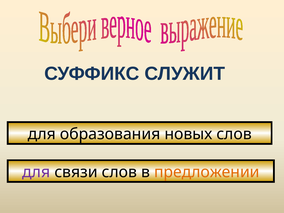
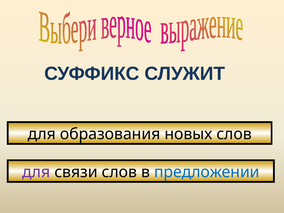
предложении colour: orange -> blue
